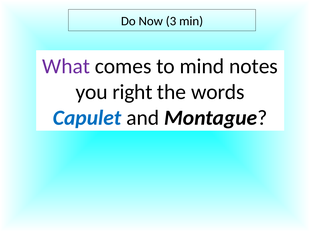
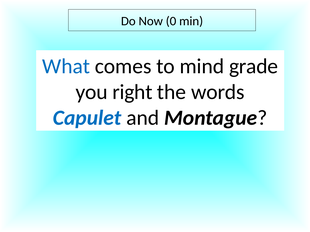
3: 3 -> 0
What colour: purple -> blue
notes: notes -> grade
